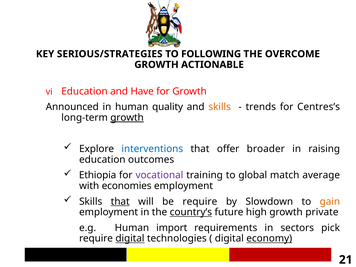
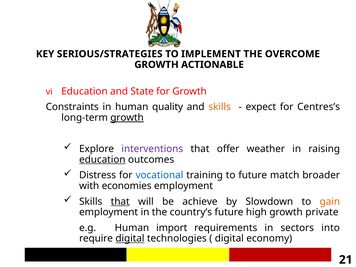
FOLLOWING: FOLLOWING -> IMPLEMENT
Have: Have -> State
Announced: Announced -> Constraints
trends: trends -> expect
interventions colour: blue -> purple
broader: broader -> weather
education at (102, 160) underline: none -> present
Ethiopia: Ethiopia -> Distress
vocational colour: purple -> blue
to global: global -> future
average: average -> broader
be require: require -> achieve
country’s underline: present -> none
pick: pick -> into
economy underline: present -> none
